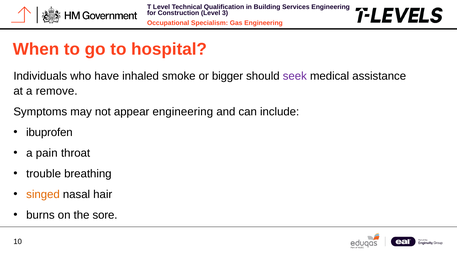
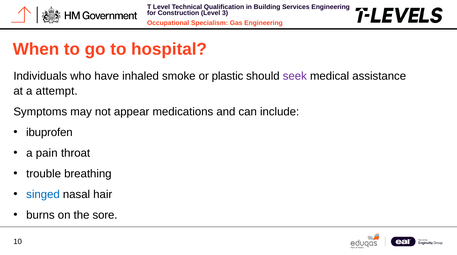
bigger: bigger -> plastic
remove: remove -> attempt
appear engineering: engineering -> medications
singed colour: orange -> blue
